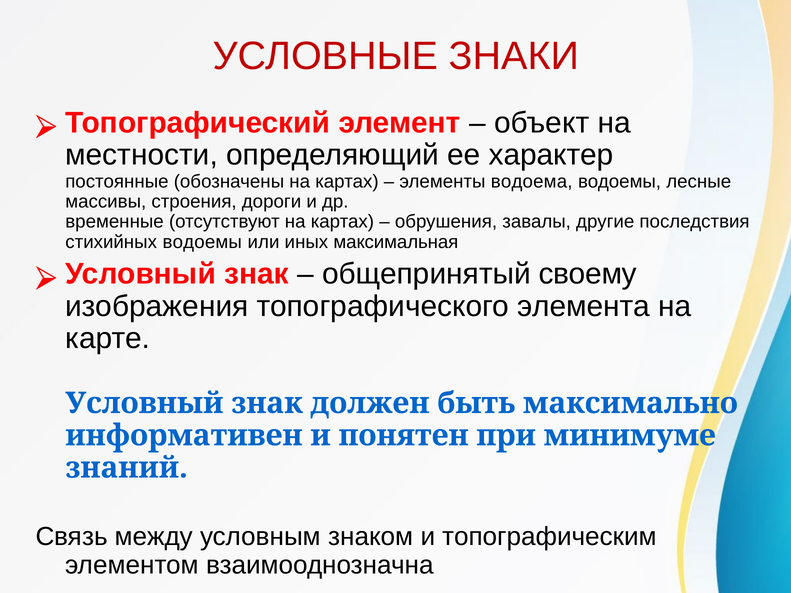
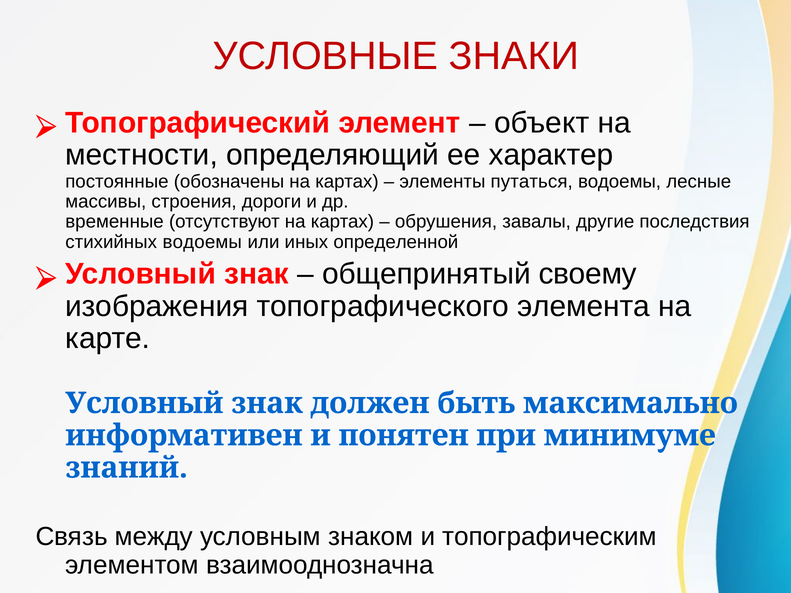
водоема: водоема -> путаться
максимальная: максимальная -> определенной
